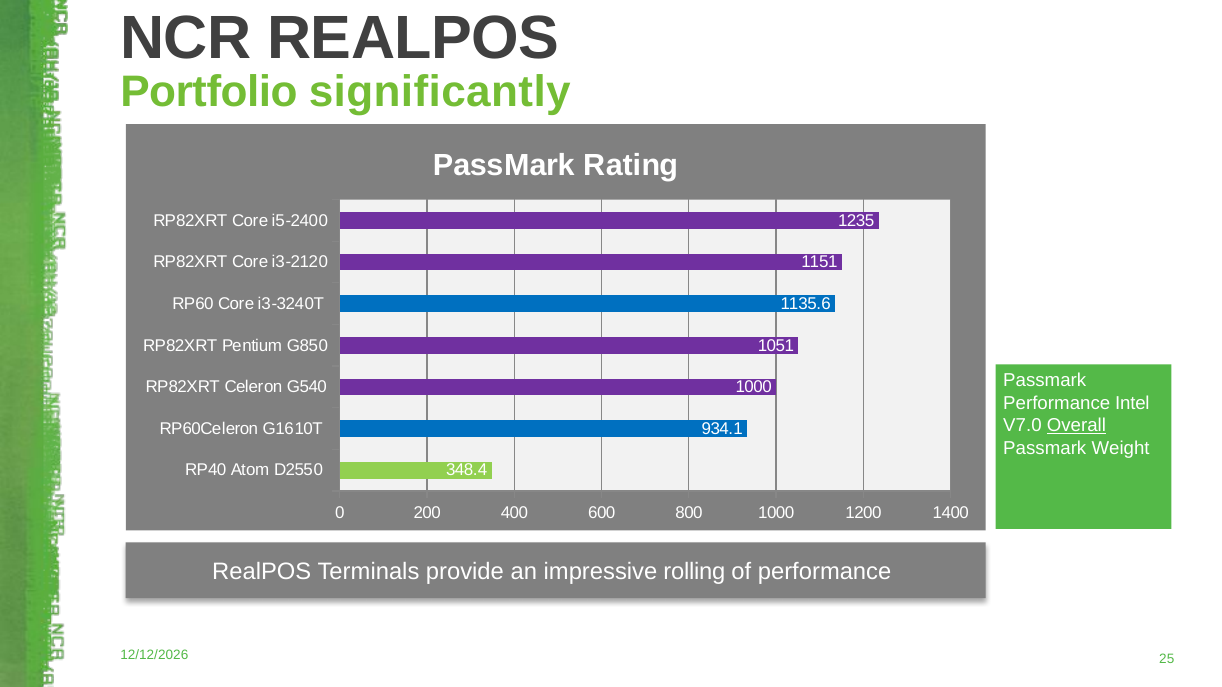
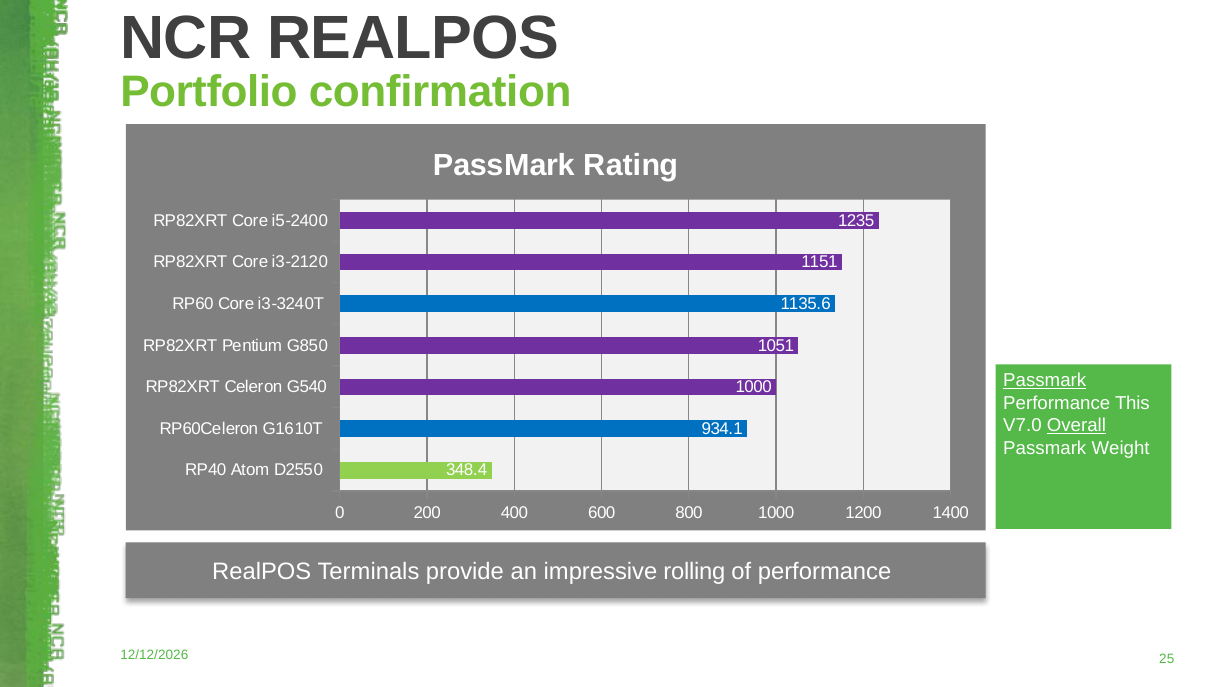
significantly: significantly -> confirmation
Passmark at (1045, 381) underline: none -> present
Intel: Intel -> This
